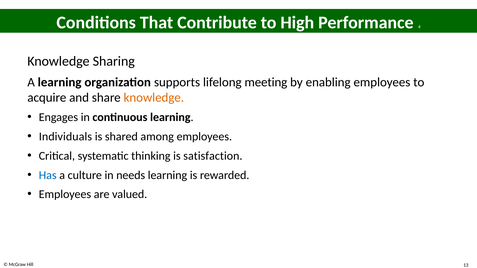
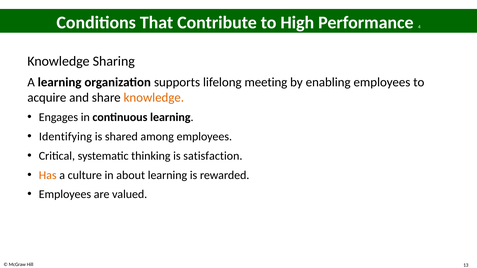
Individuals: Individuals -> Identifying
Has colour: blue -> orange
needs: needs -> about
